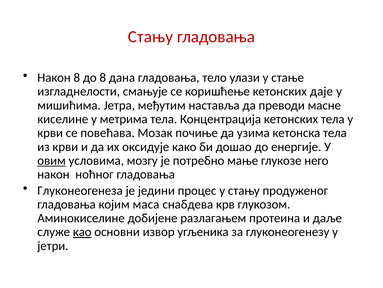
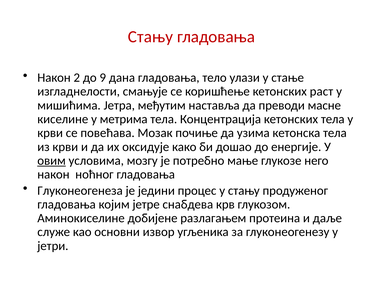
Након 8: 8 -> 2
до 8: 8 -> 9
даје: даје -> раст
маса: маса -> јетре
као underline: present -> none
